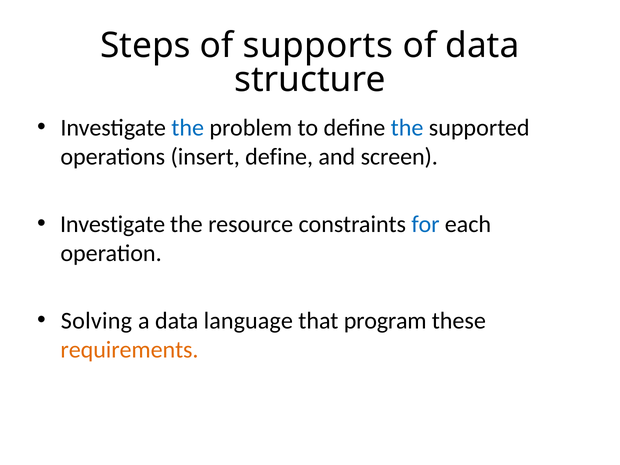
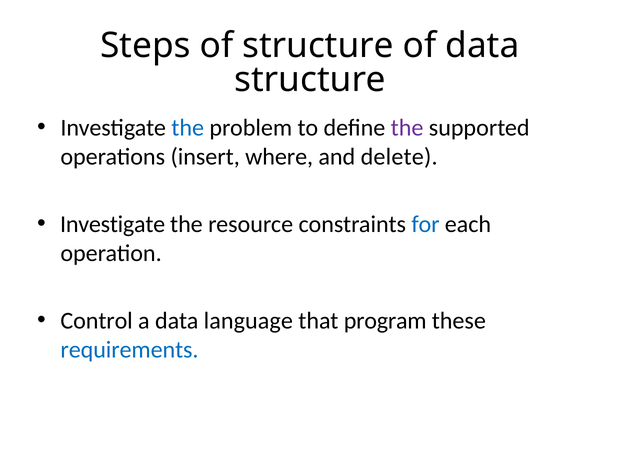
of supports: supports -> structure
the at (407, 128) colour: blue -> purple
insert define: define -> where
screen: screen -> delete
Solving: Solving -> Control
requirements colour: orange -> blue
